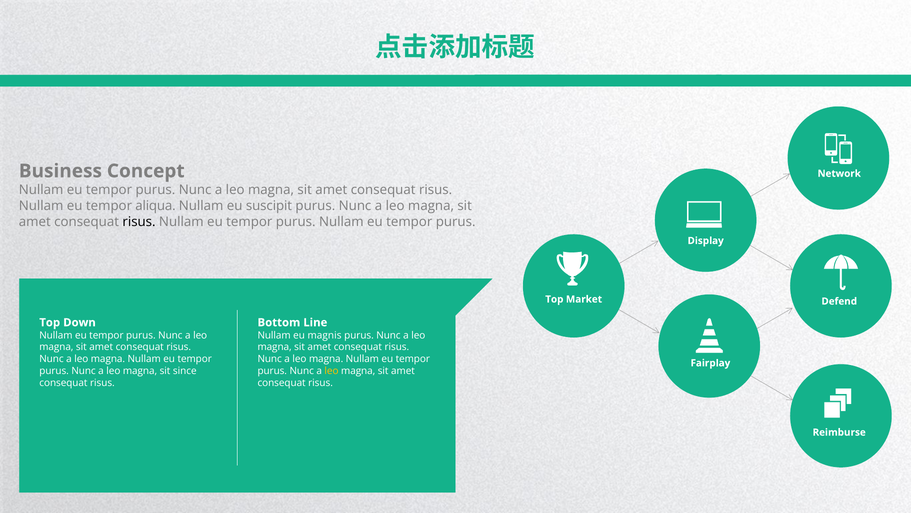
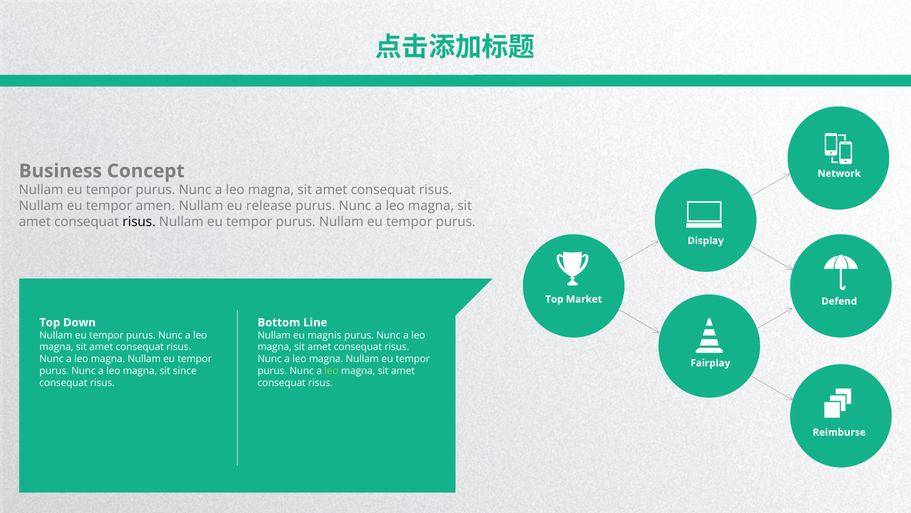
aliqua: aliqua -> amen
suscipit: suscipit -> release
leo at (331, 371) colour: yellow -> light green
